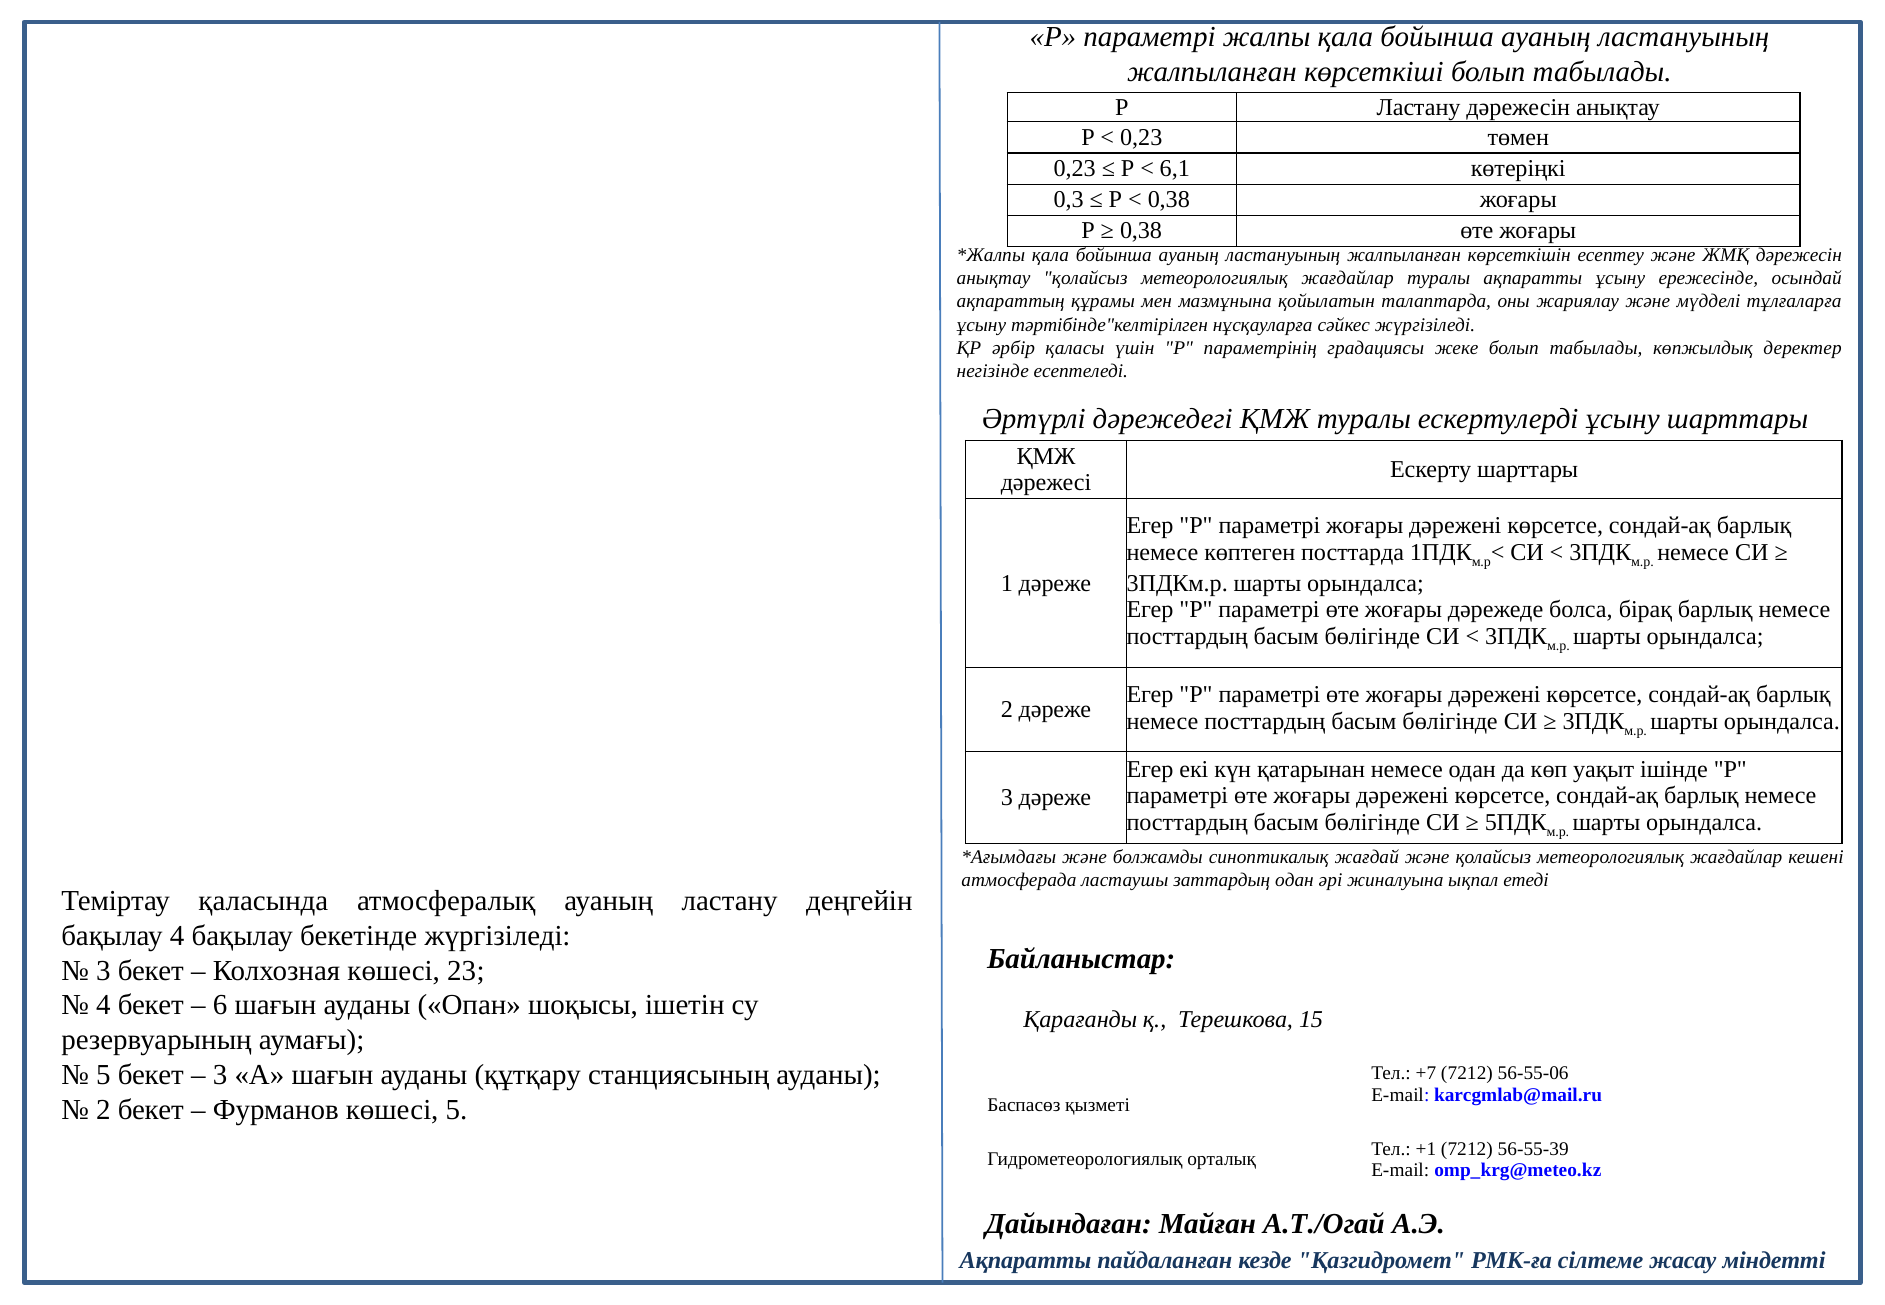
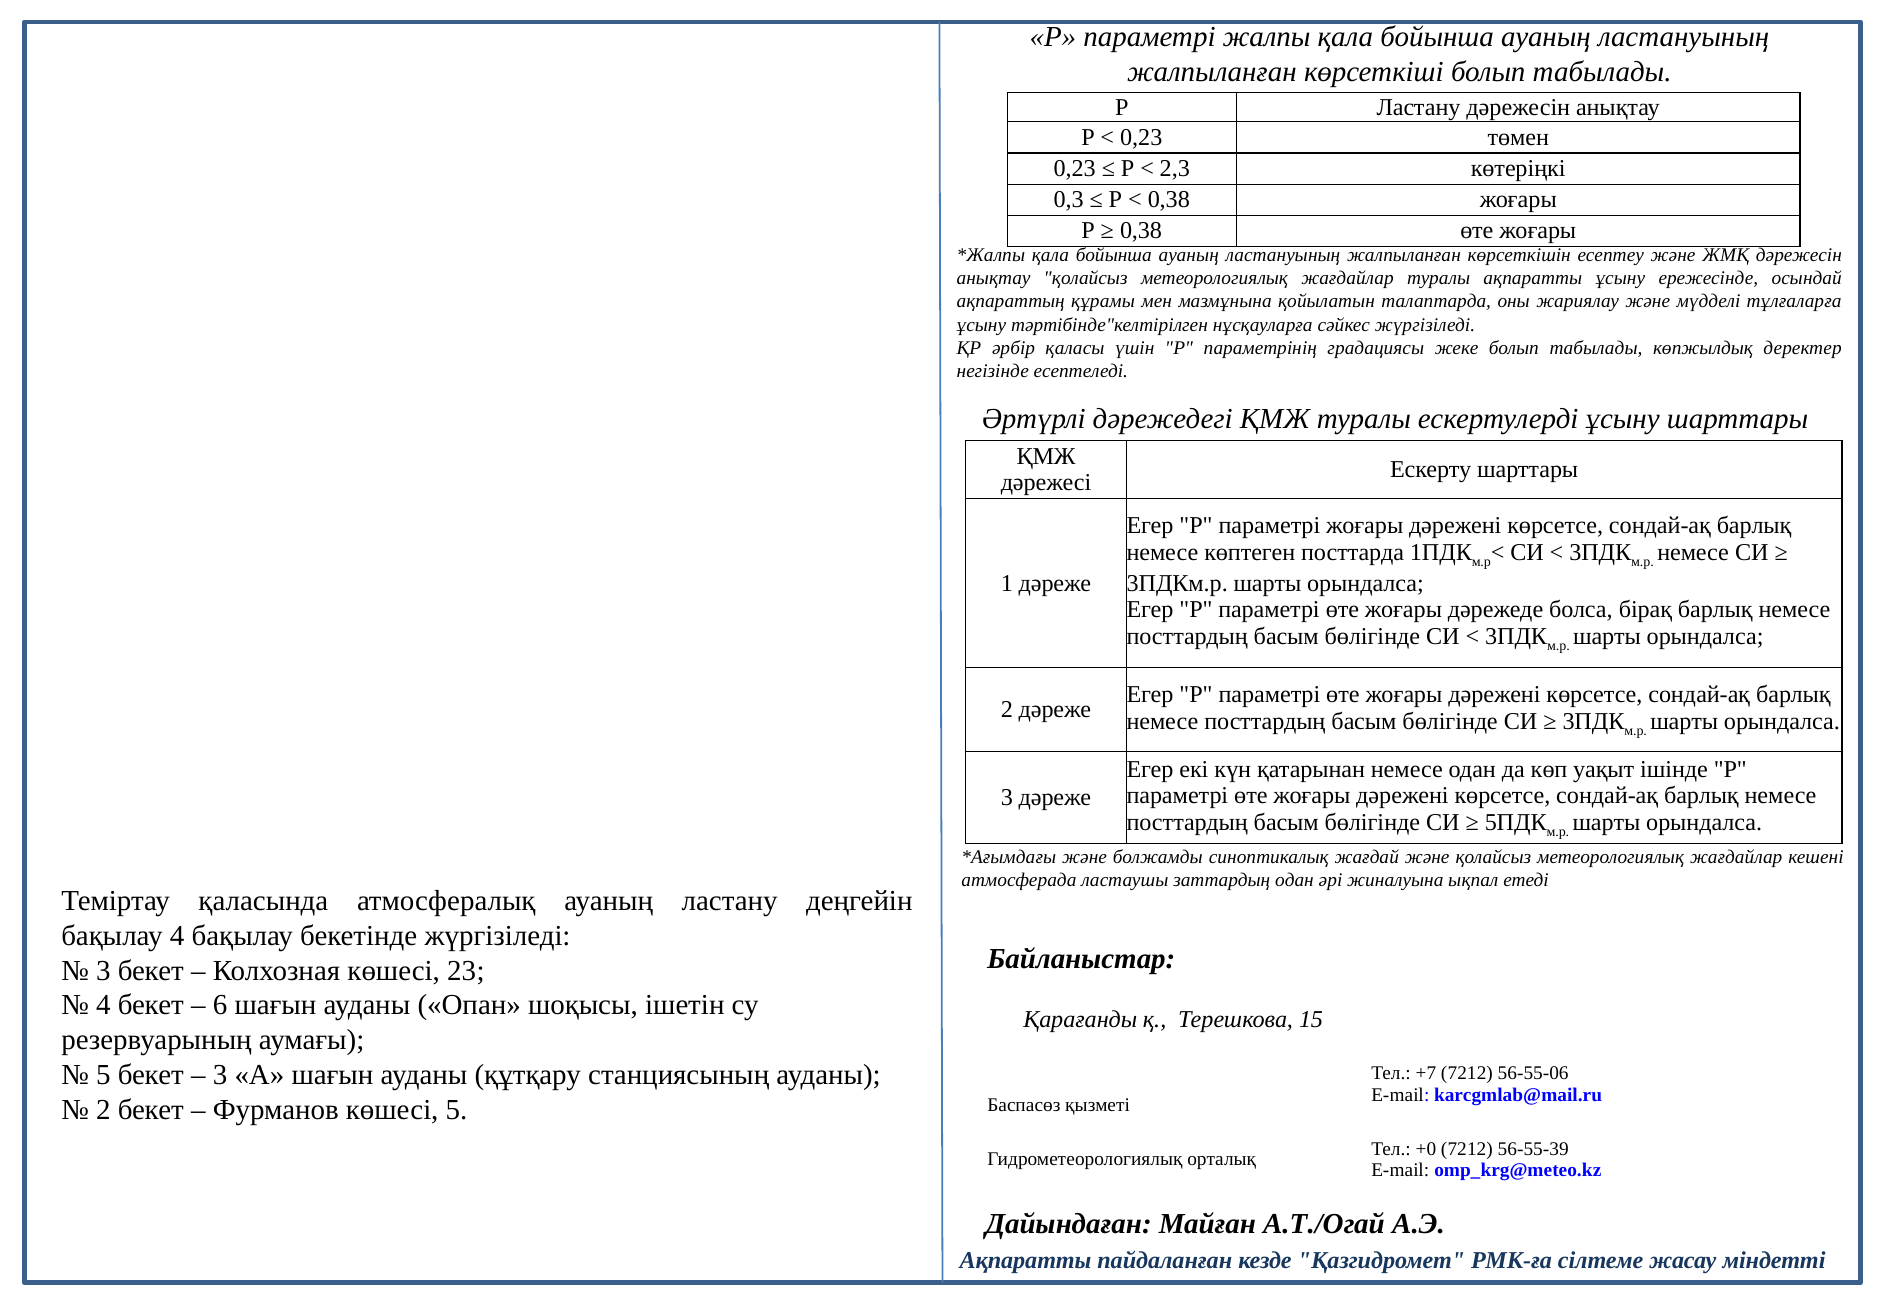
6,1: 6,1 -> 2,3
+1: +1 -> +0
